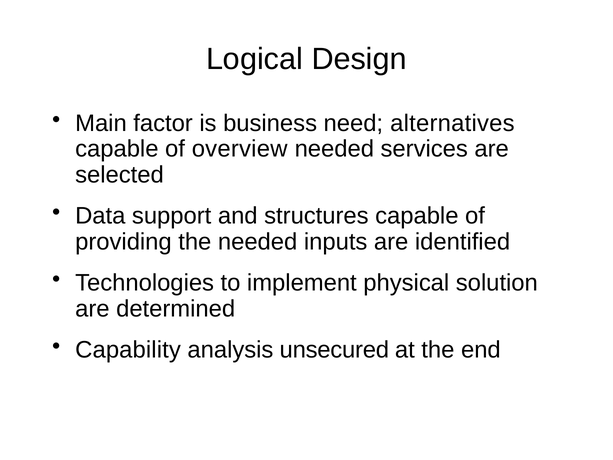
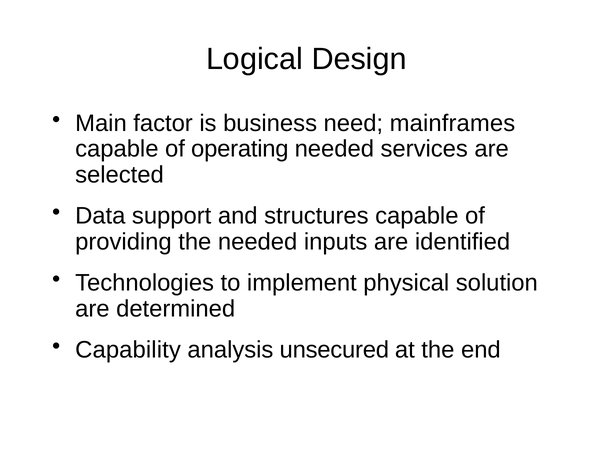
alternatives: alternatives -> mainframes
overview: overview -> operating
